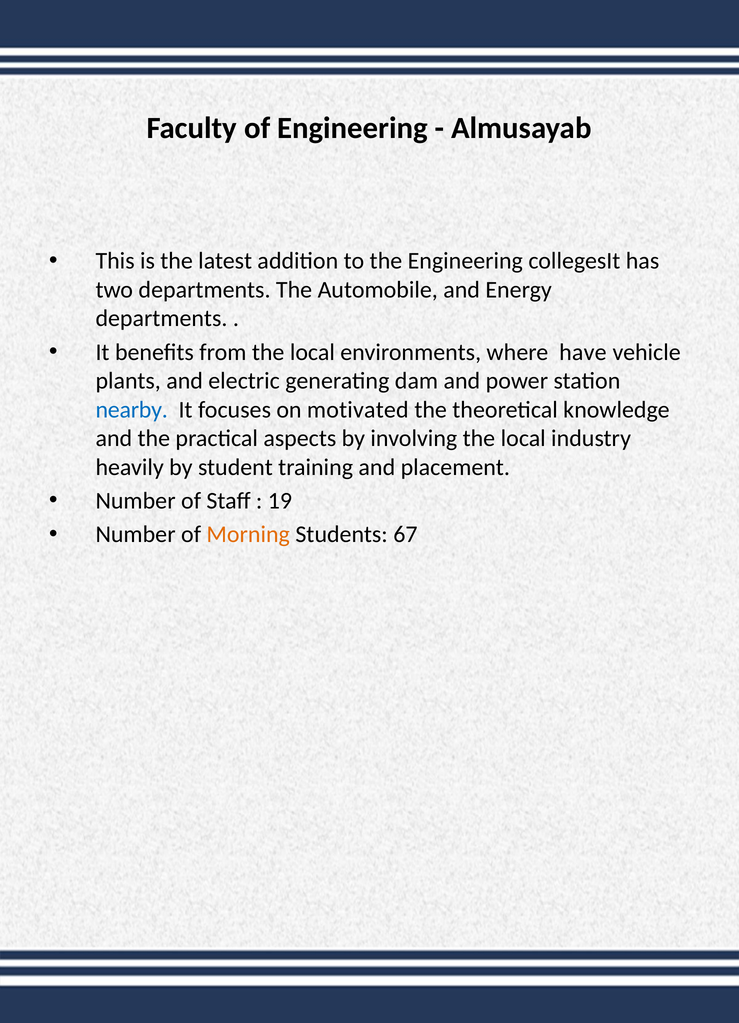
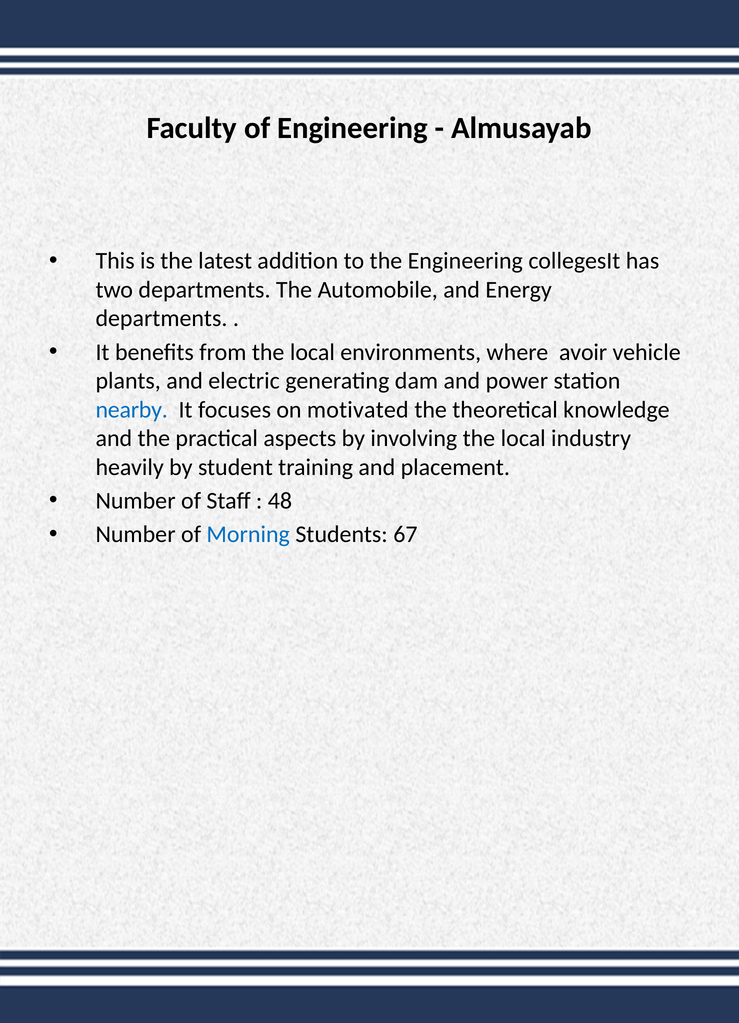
have: have -> avoir
19: 19 -> 48
Morning colour: orange -> blue
